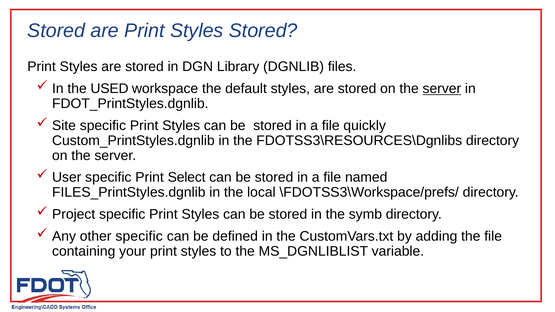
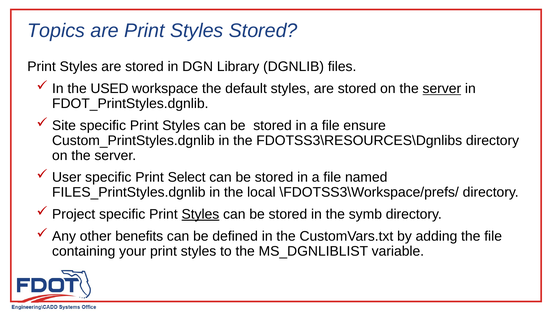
Stored at (56, 31): Stored -> Topics
quickly: quickly -> ensure
Styles at (200, 214) underline: none -> present
other specific: specific -> benefits
